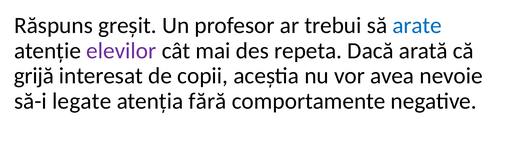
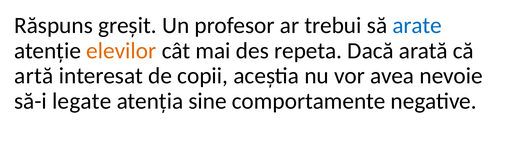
elevilor colour: purple -> orange
grijă: grijă -> artă
fără: fără -> sine
